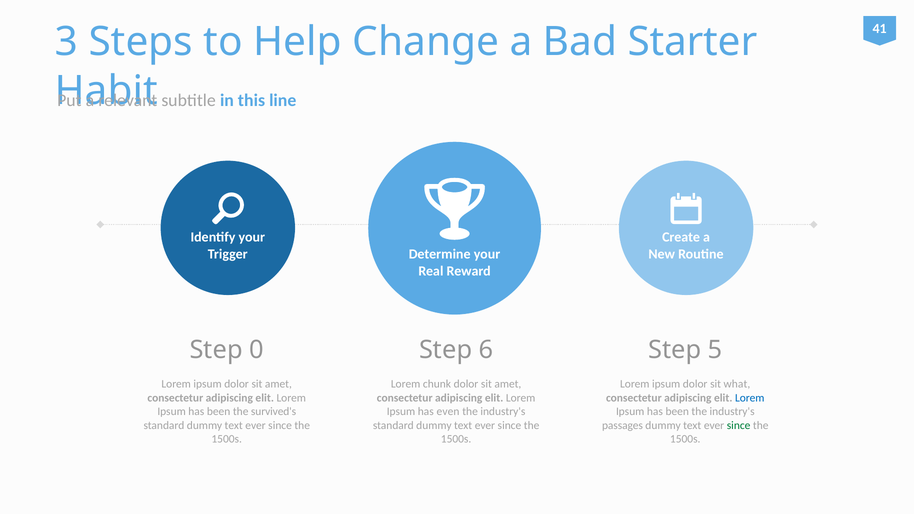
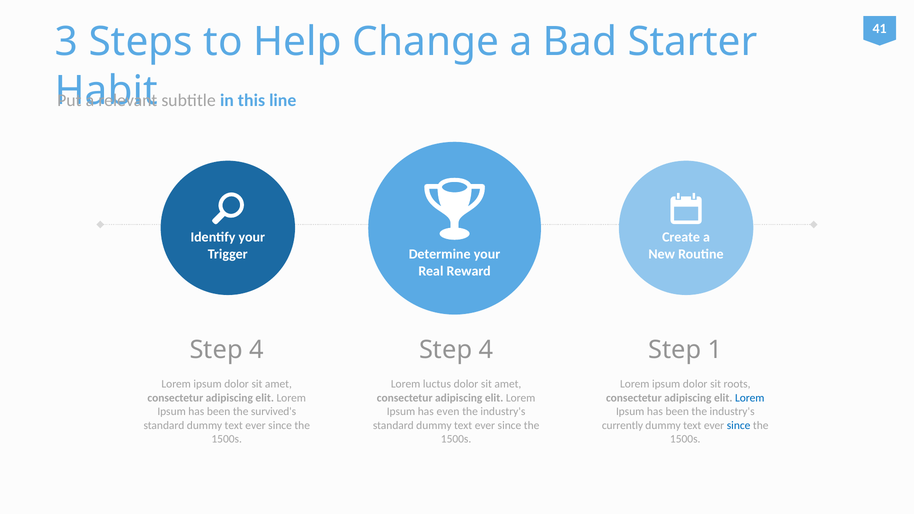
0 at (257, 350): 0 -> 4
6 at (486, 350): 6 -> 4
5: 5 -> 1
chunk: chunk -> luctus
what: what -> roots
passages: passages -> currently
since at (739, 425) colour: green -> blue
